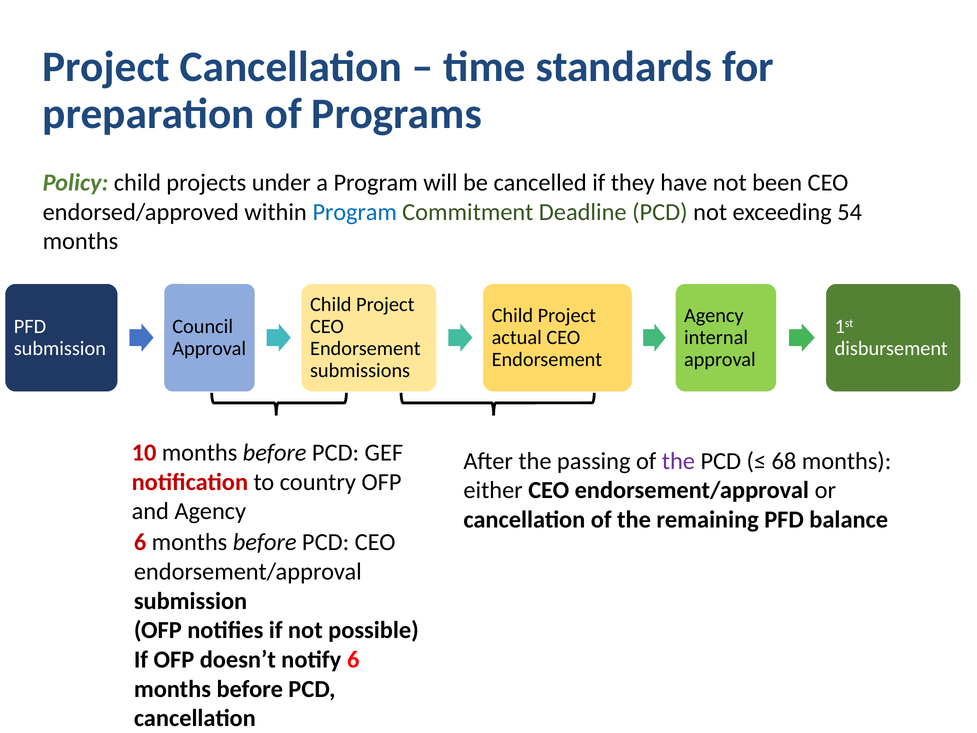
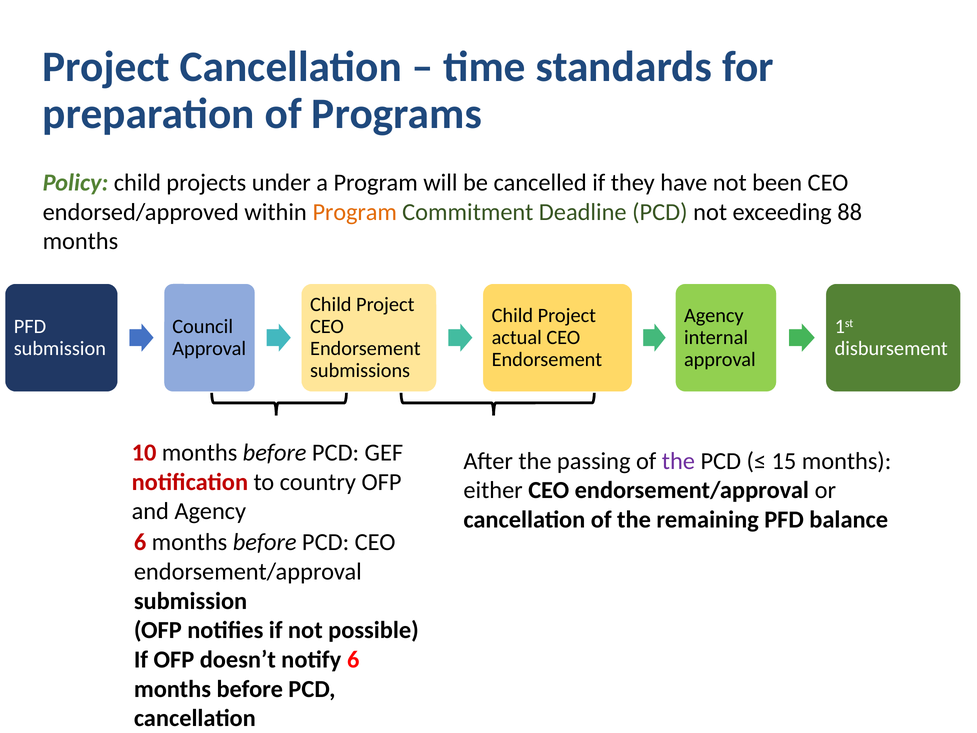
Program at (355, 212) colour: blue -> orange
54: 54 -> 88
68: 68 -> 15
